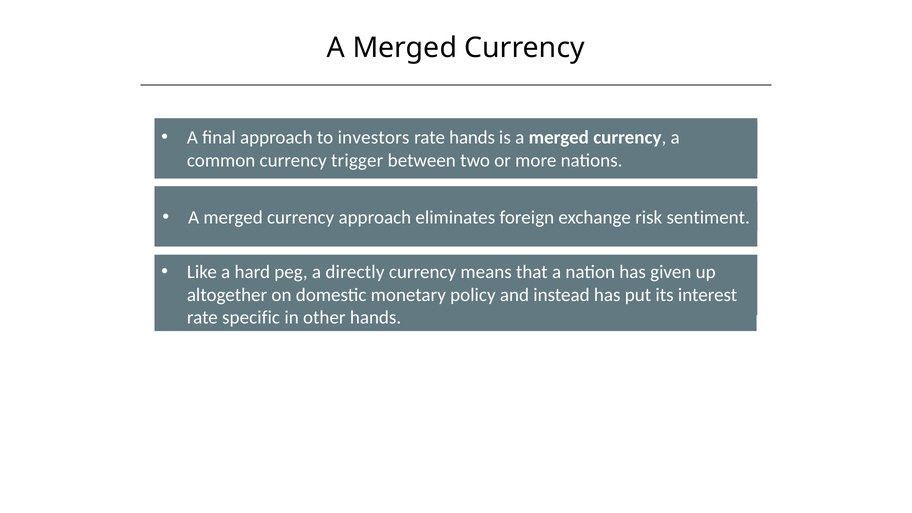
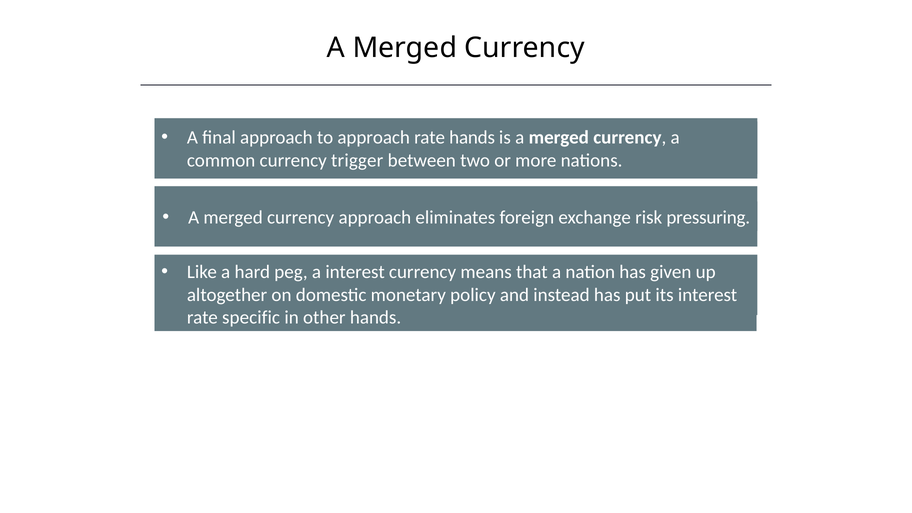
to investors: investors -> approach
sentiment: sentiment -> pressuring
a directly: directly -> interest
